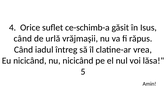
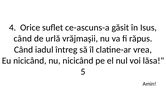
ce-schimb-a: ce-schimb-a -> ce-ascuns-a
